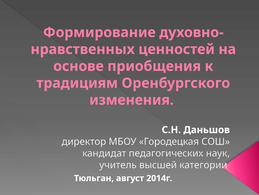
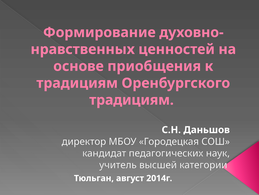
изменения at (131, 100): изменения -> традициям
